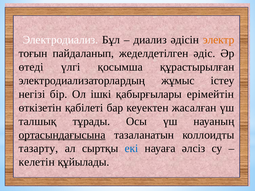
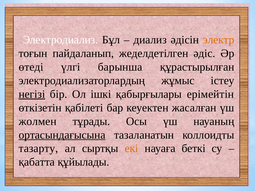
қосымша: қосымша -> барынша
негізі underline: none -> present
талшық: талшық -> жолмен
екі colour: blue -> orange
әлсіз: әлсіз -> беткі
келетін: келетін -> қабатта
